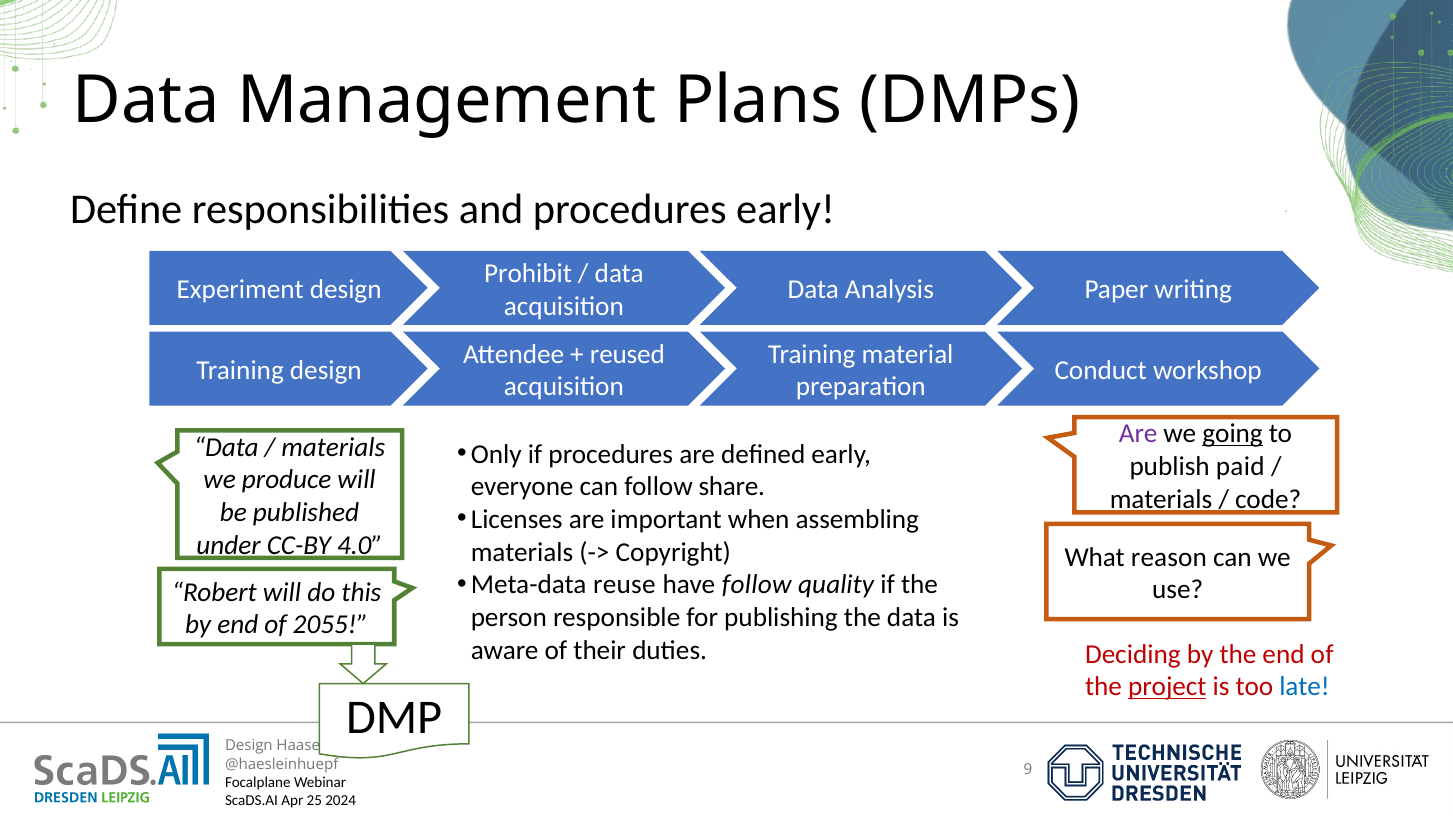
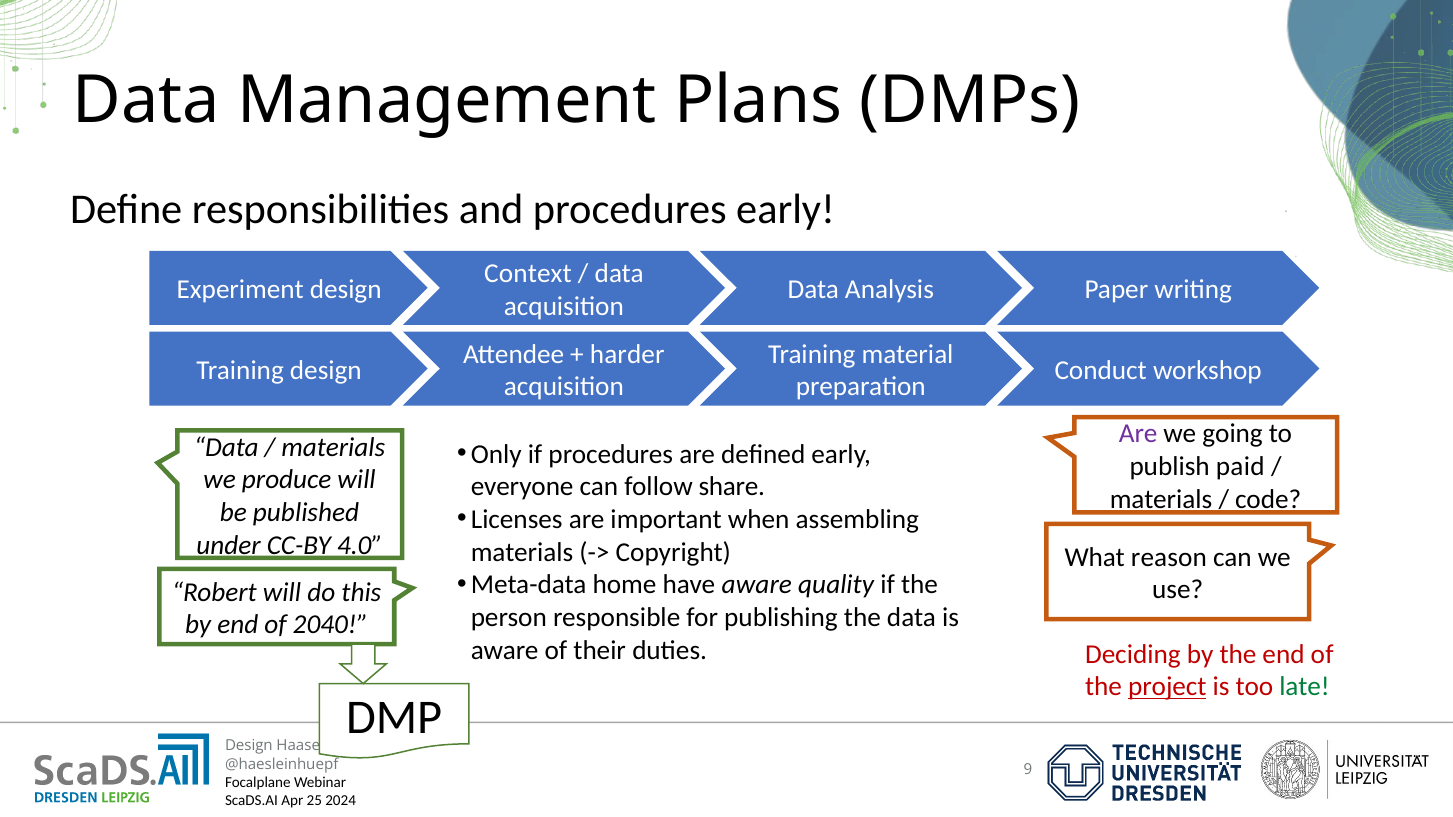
Prohibit: Prohibit -> Context
reused: reused -> harder
going underline: present -> none
reuse: reuse -> home
have follow: follow -> aware
2055: 2055 -> 2040
late colour: blue -> green
